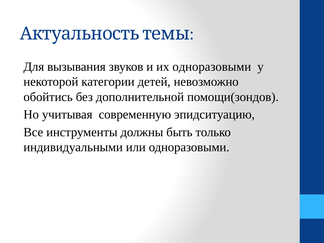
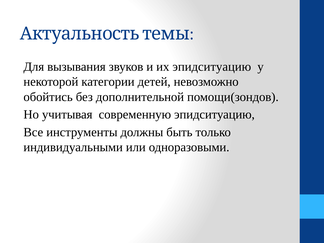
их одноразовыми: одноразовыми -> эпидситуацию
